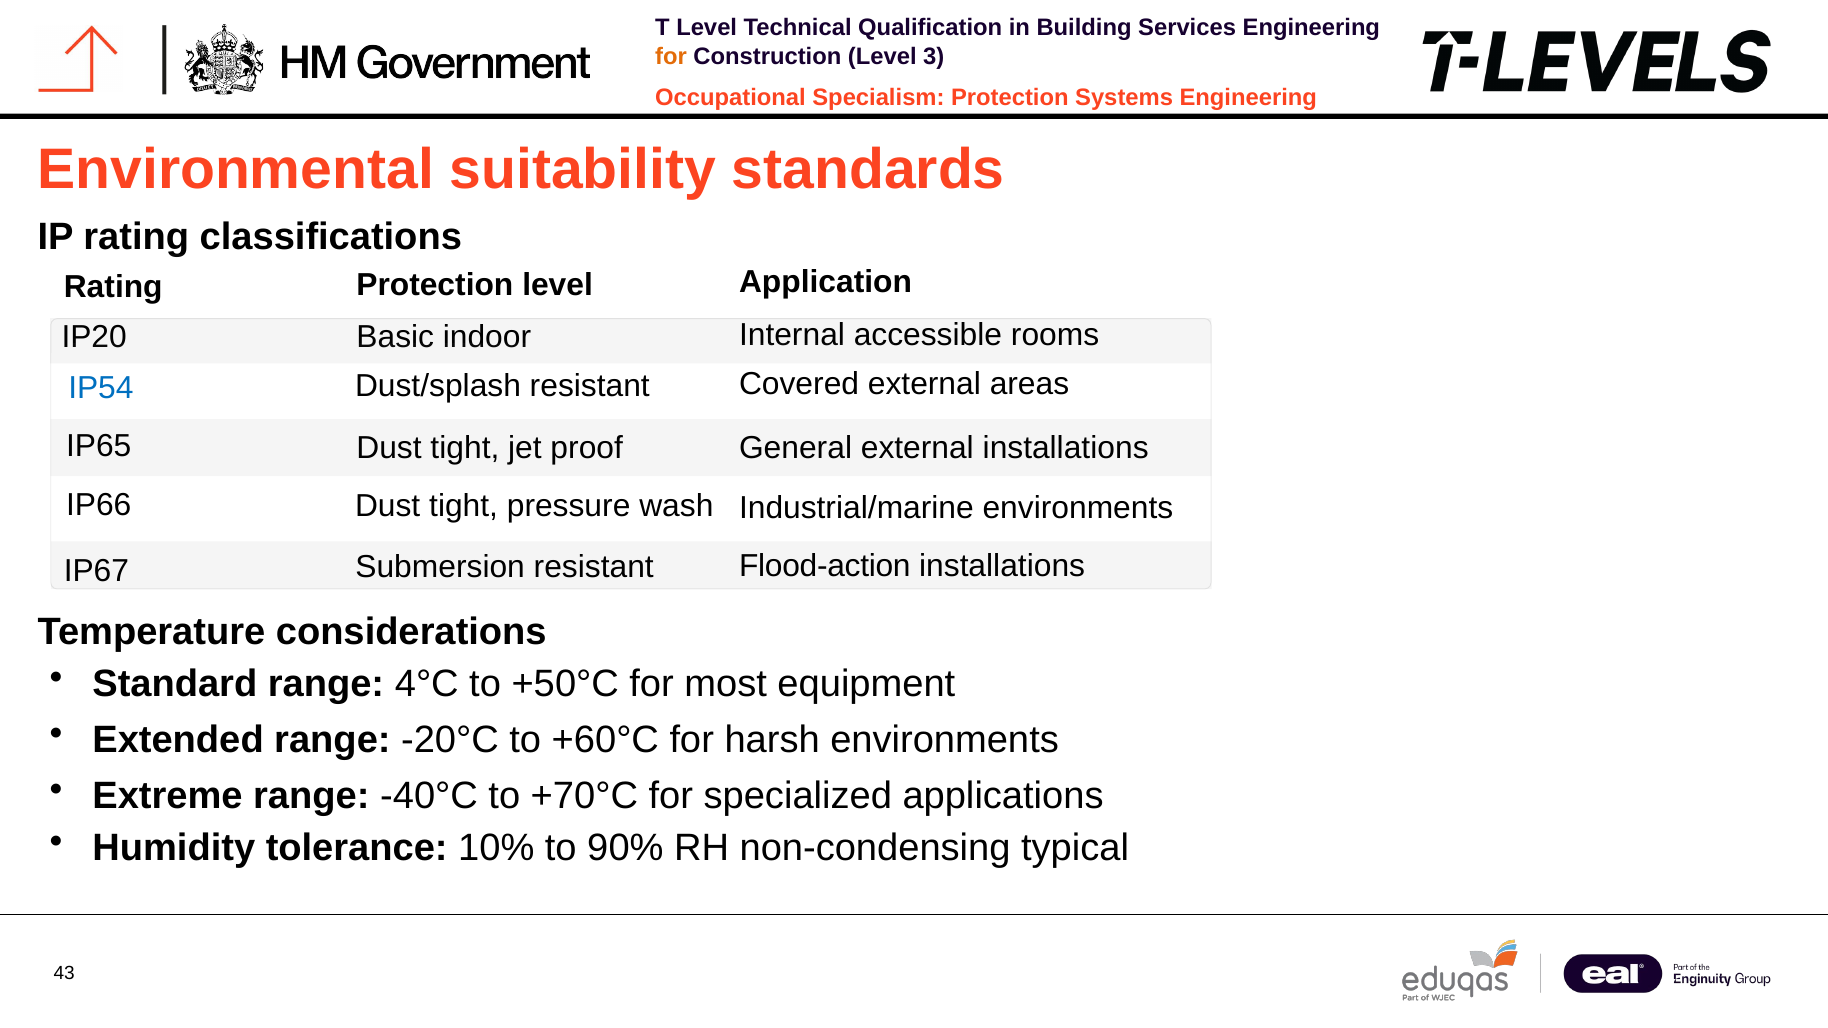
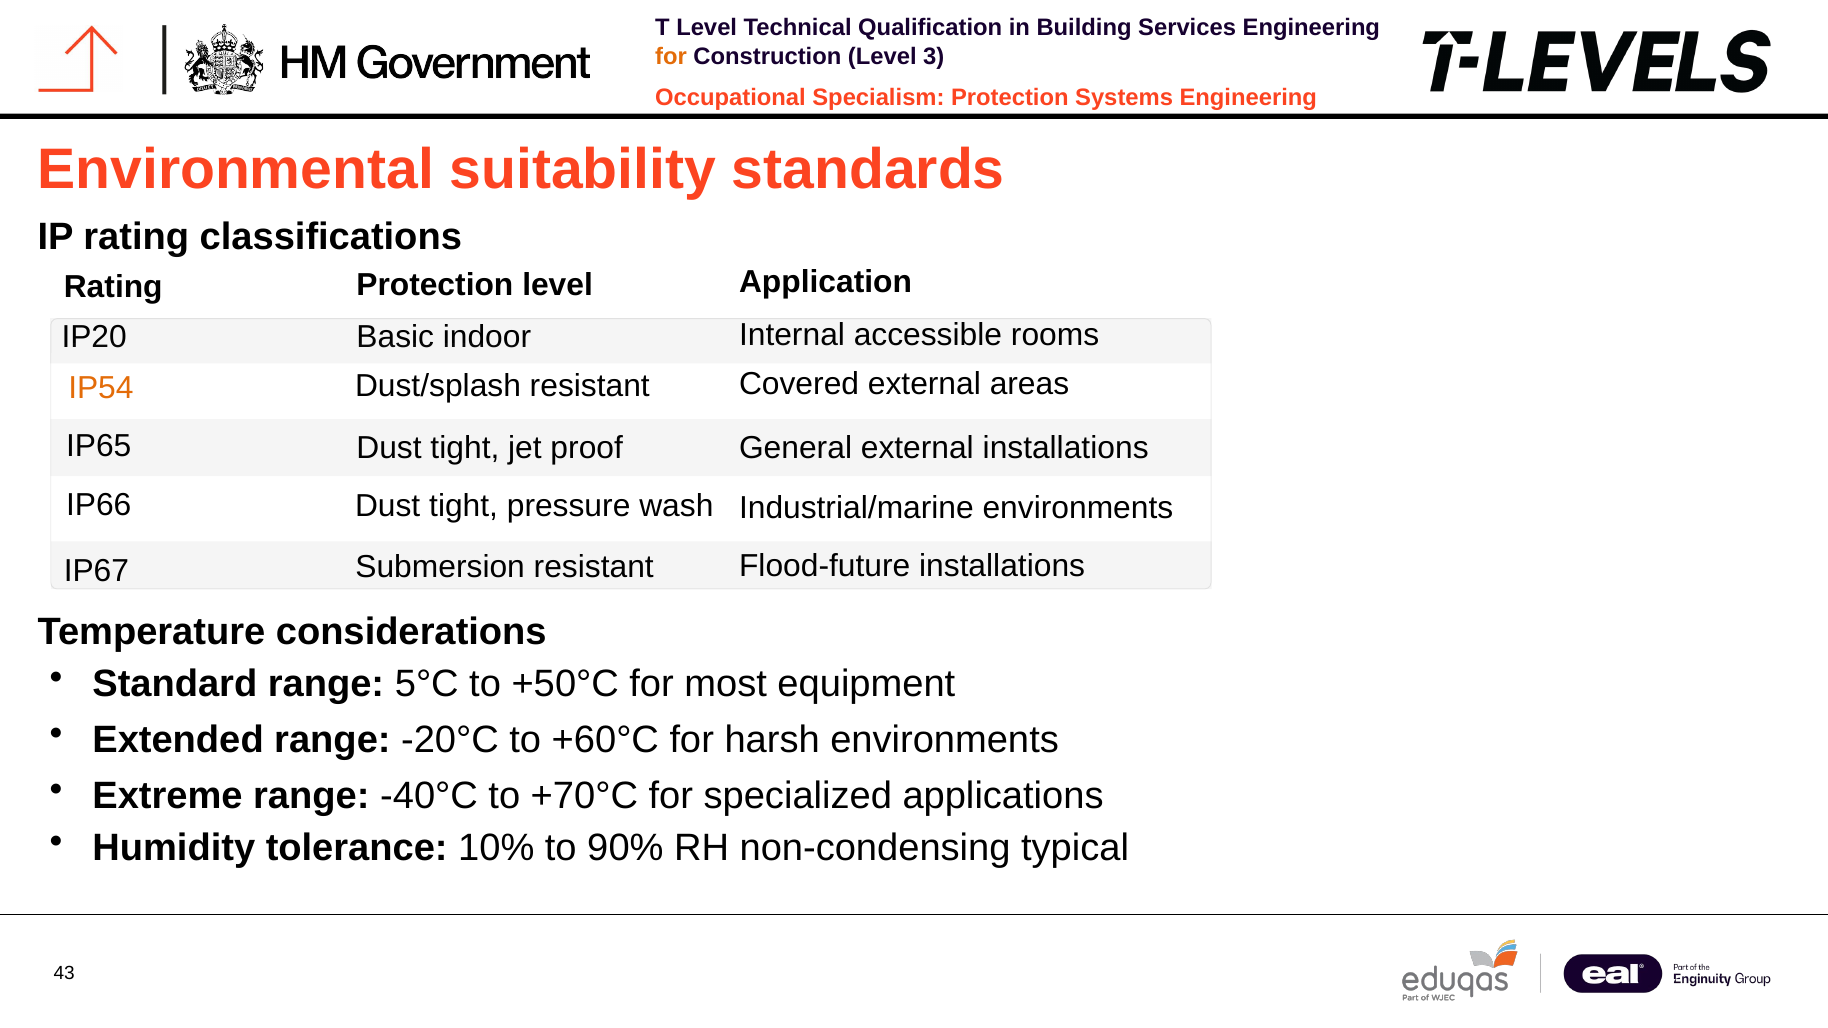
IP54 colour: blue -> orange
Flood-action: Flood-action -> Flood-future
4°C: 4°C -> 5°C
